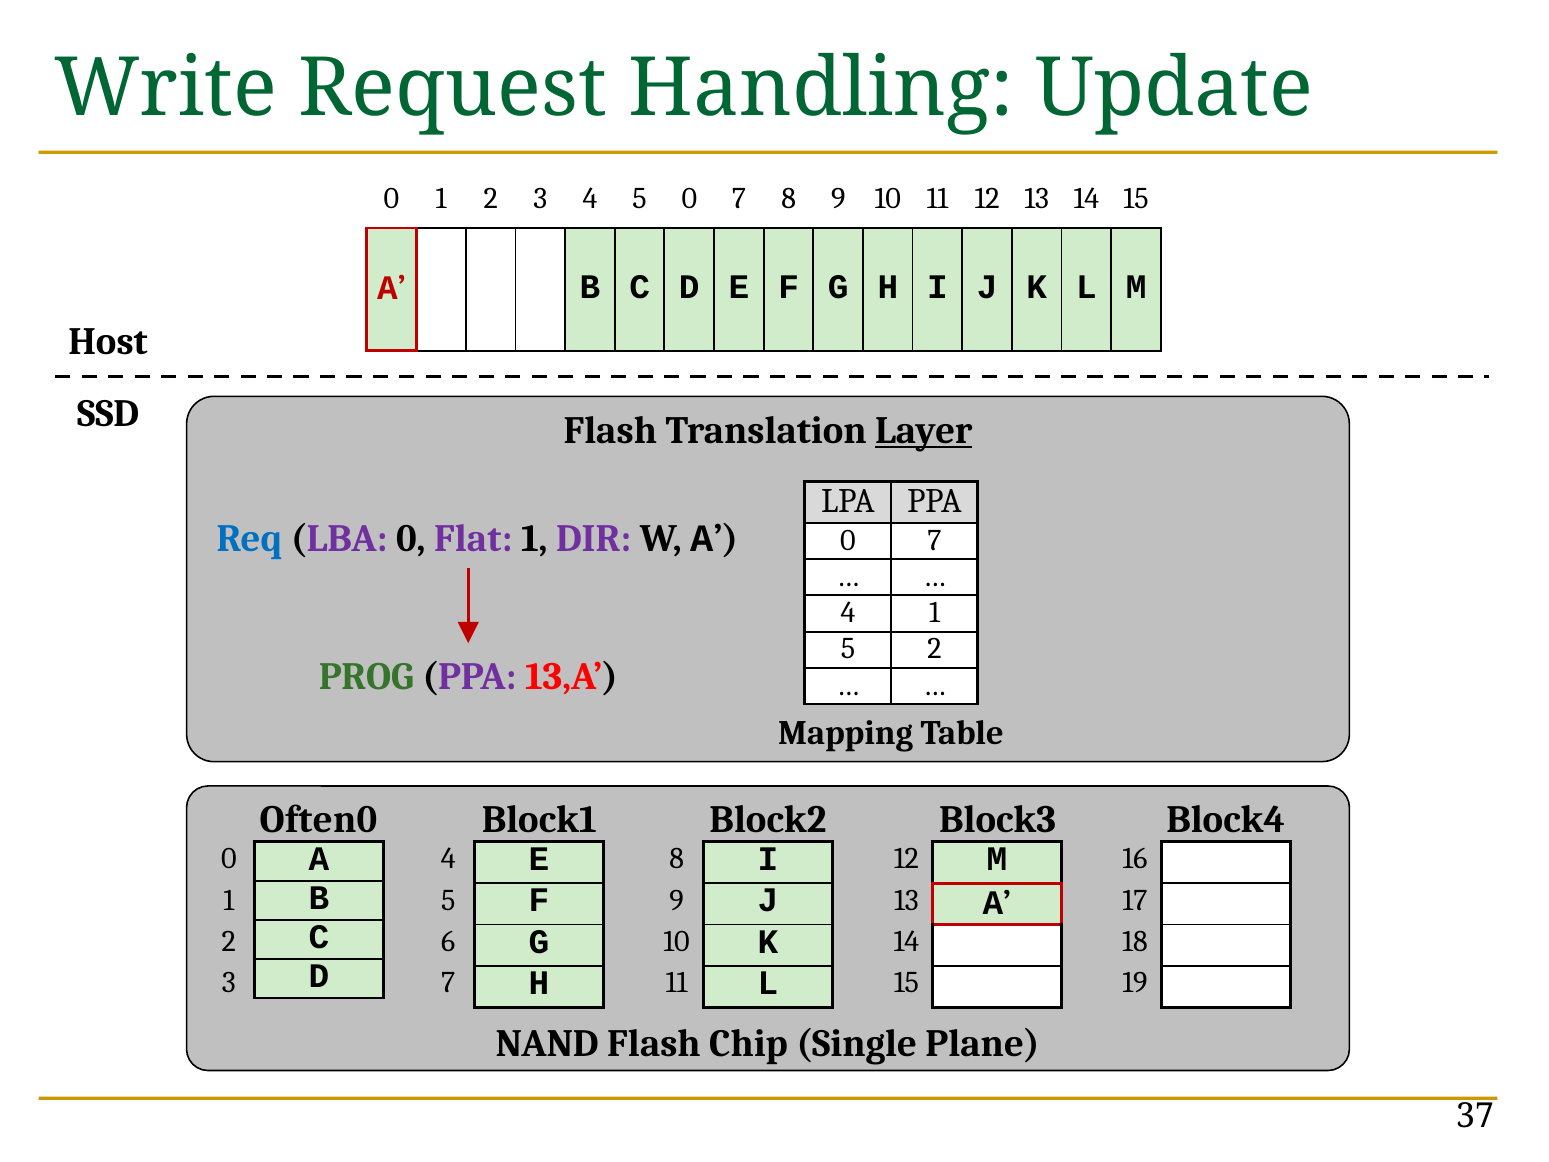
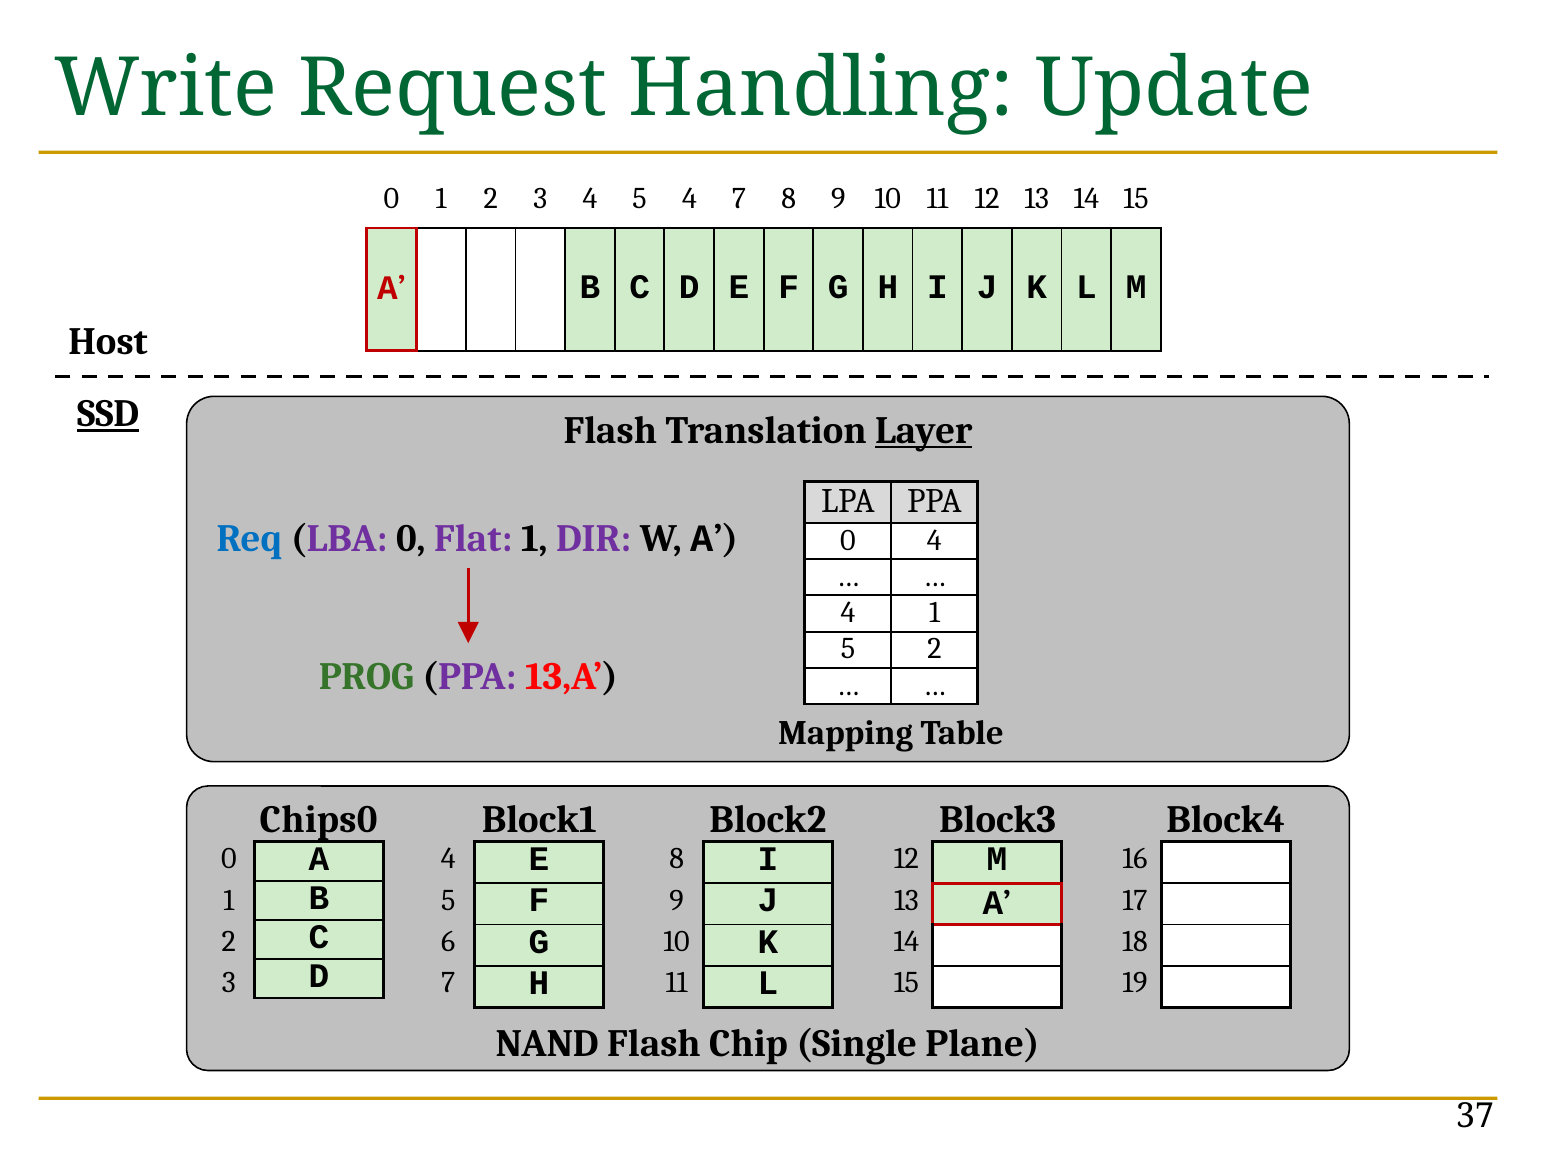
5 0: 0 -> 4
SSD underline: none -> present
7 at (934, 540): 7 -> 4
Often0: Often0 -> Chips0
